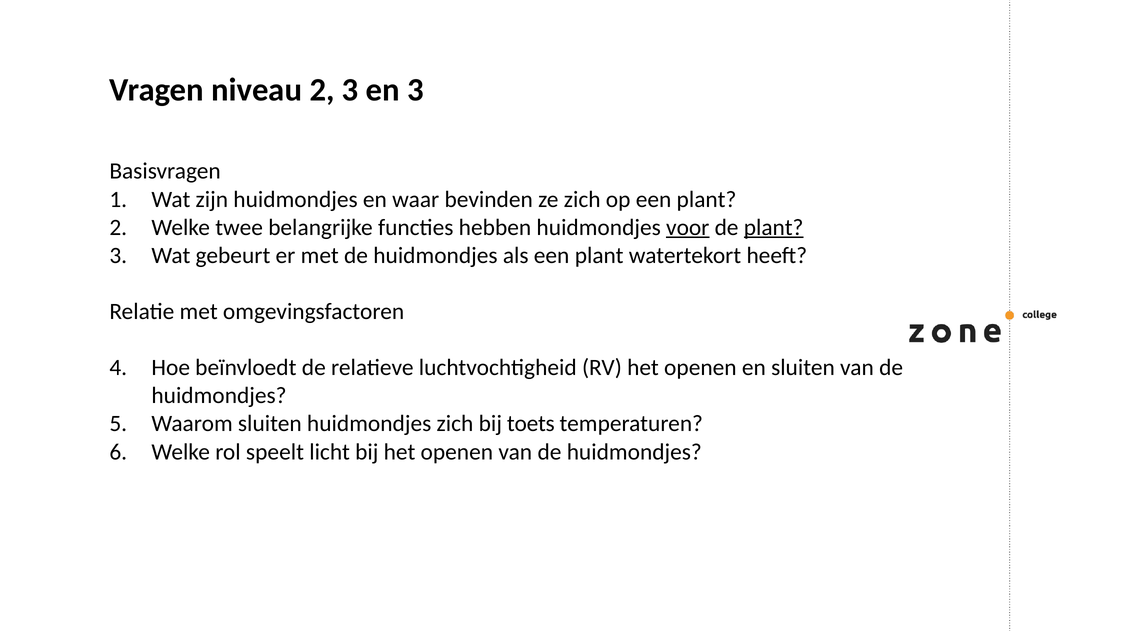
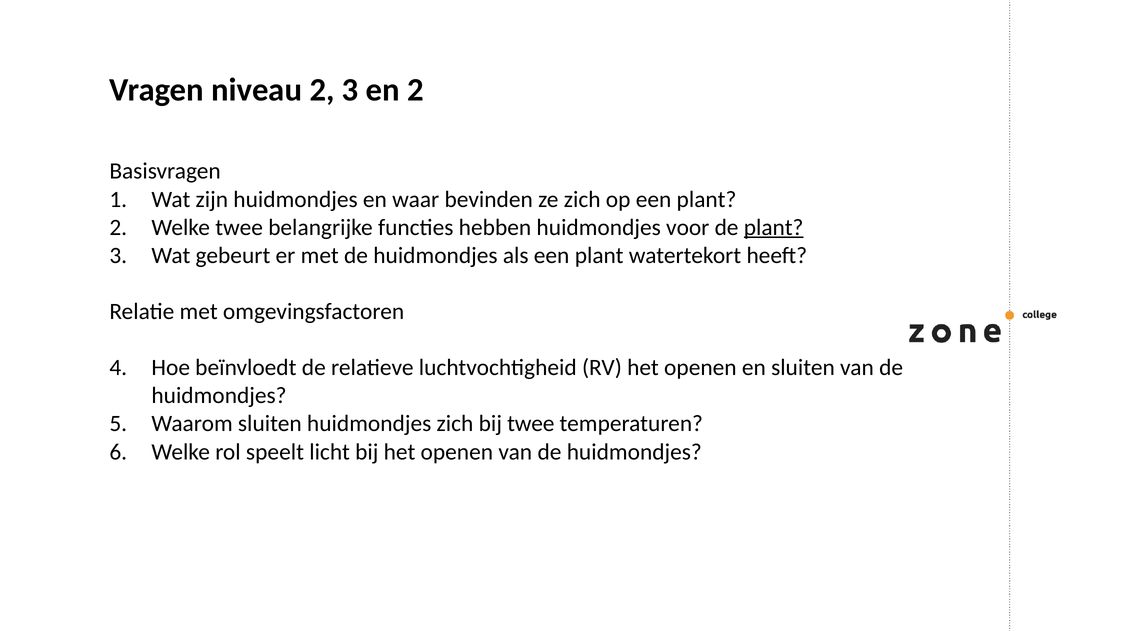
en 3: 3 -> 2
voor underline: present -> none
bij toets: toets -> twee
